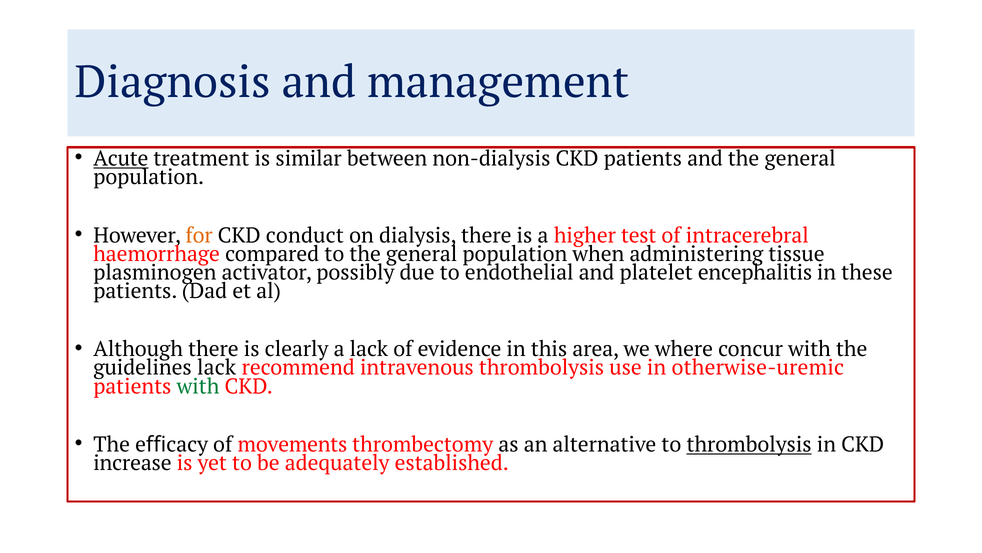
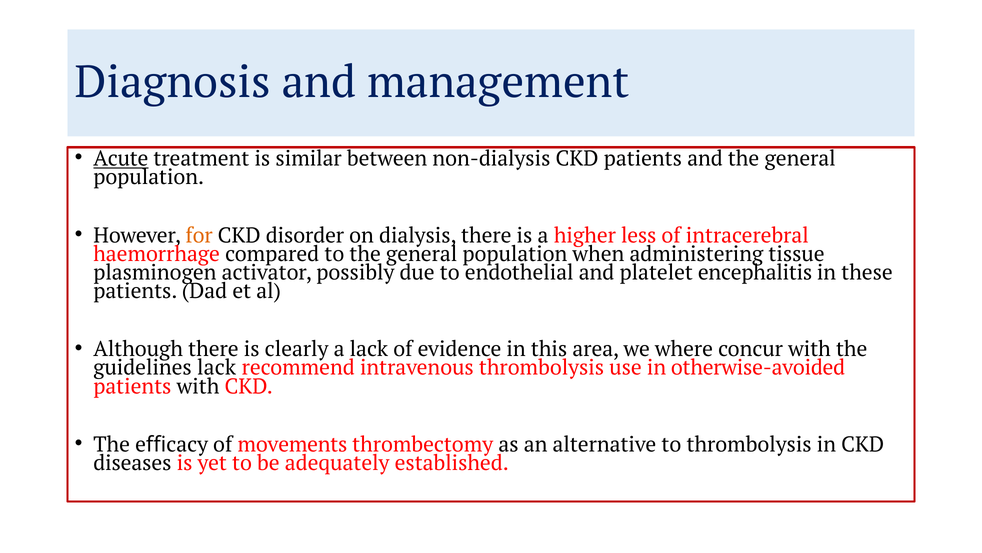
conduct: conduct -> disorder
test: test -> less
otherwise-uremic: otherwise-uremic -> otherwise-avoided
with at (198, 386) colour: green -> black
thrombolysis at (749, 444) underline: present -> none
increase: increase -> diseases
